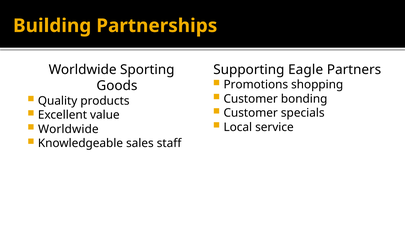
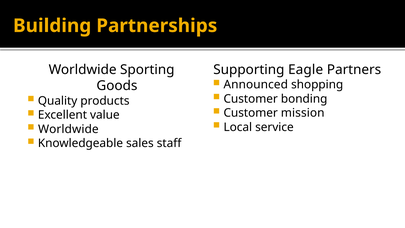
Promotions: Promotions -> Announced
specials: specials -> mission
